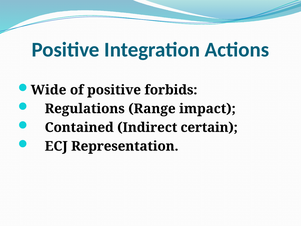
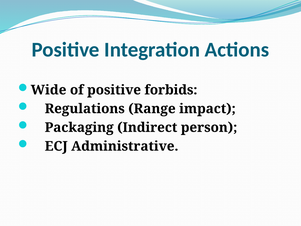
Contained: Contained -> Packaging
certain: certain -> person
Representation: Representation -> Administrative
